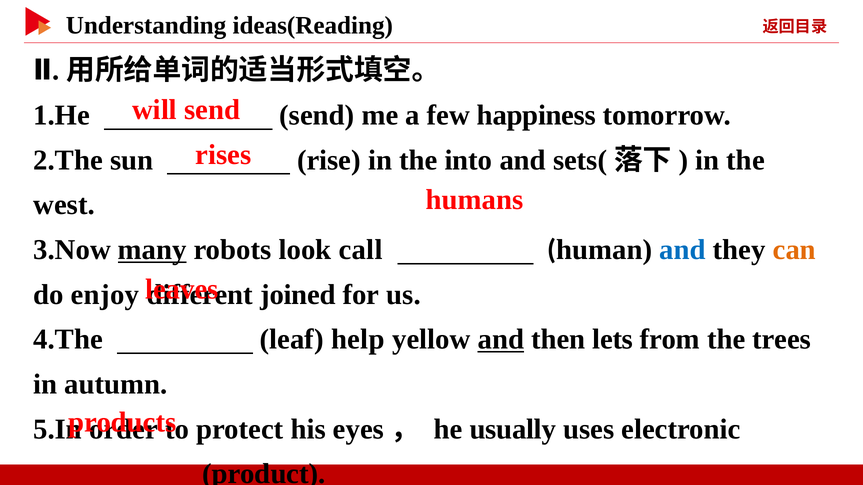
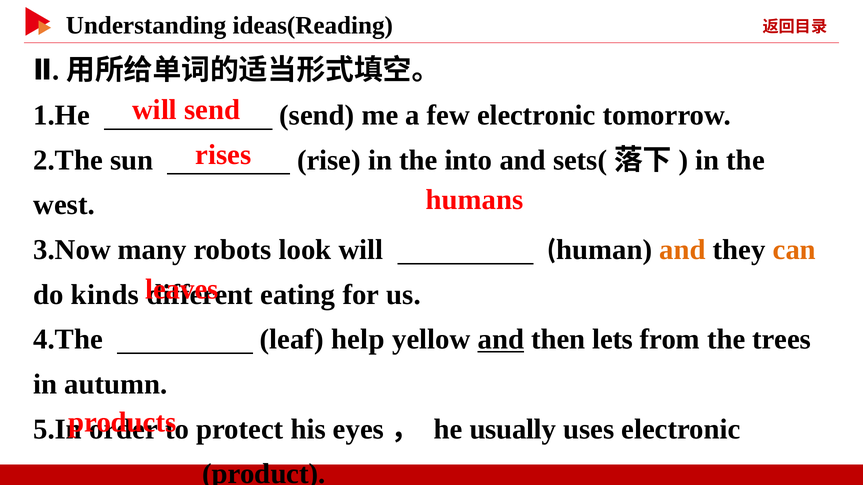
few happiness: happiness -> electronic
many underline: present -> none
look call: call -> will
and at (683, 250) colour: blue -> orange
enjoy: enjoy -> kinds
joined: joined -> eating
